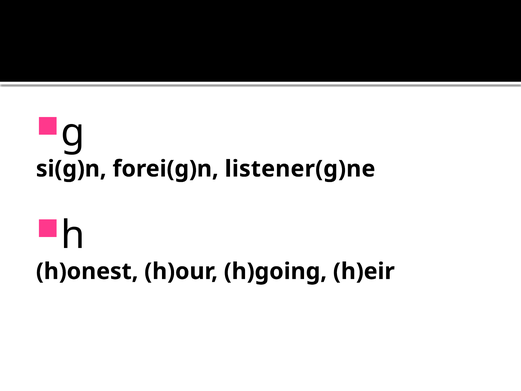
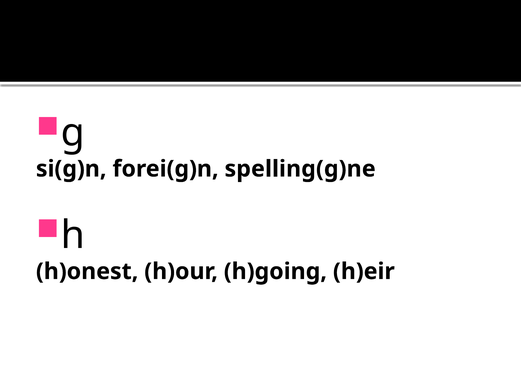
listener(g)ne: listener(g)ne -> spelling(g)ne
